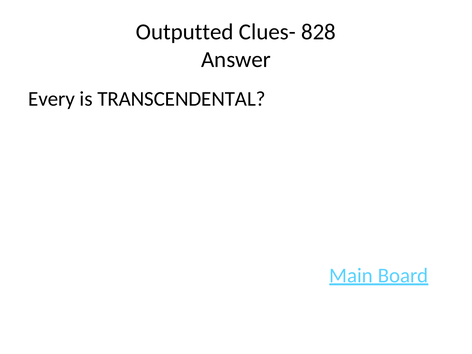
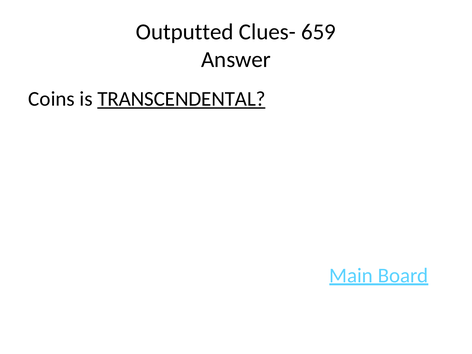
828: 828 -> 659
Every: Every -> Coins
TRANSCENDENTAL underline: none -> present
